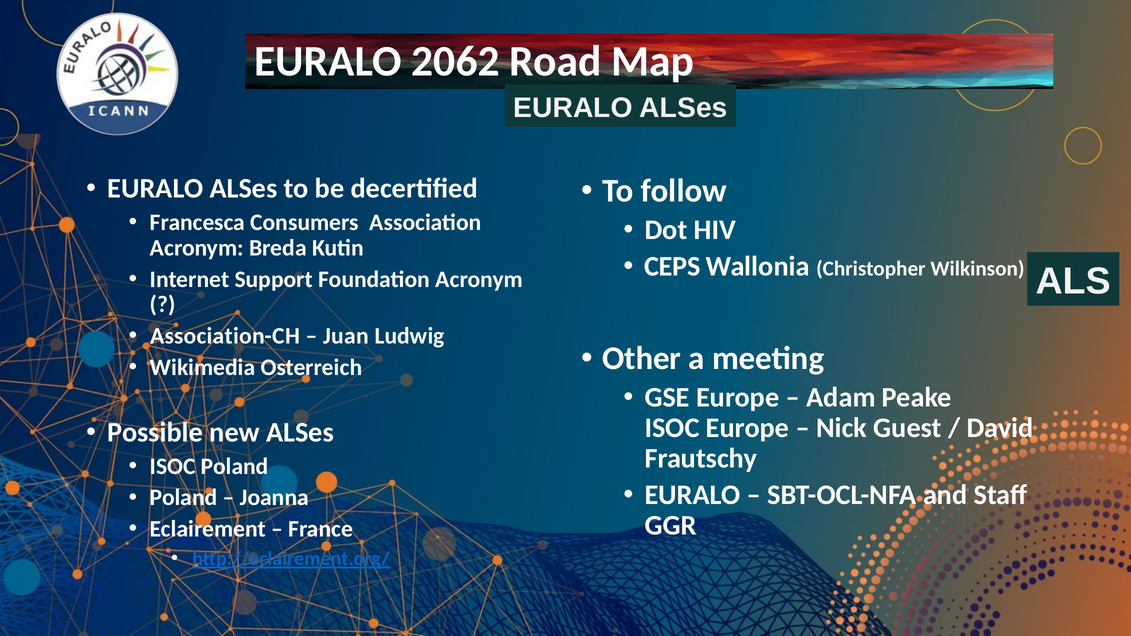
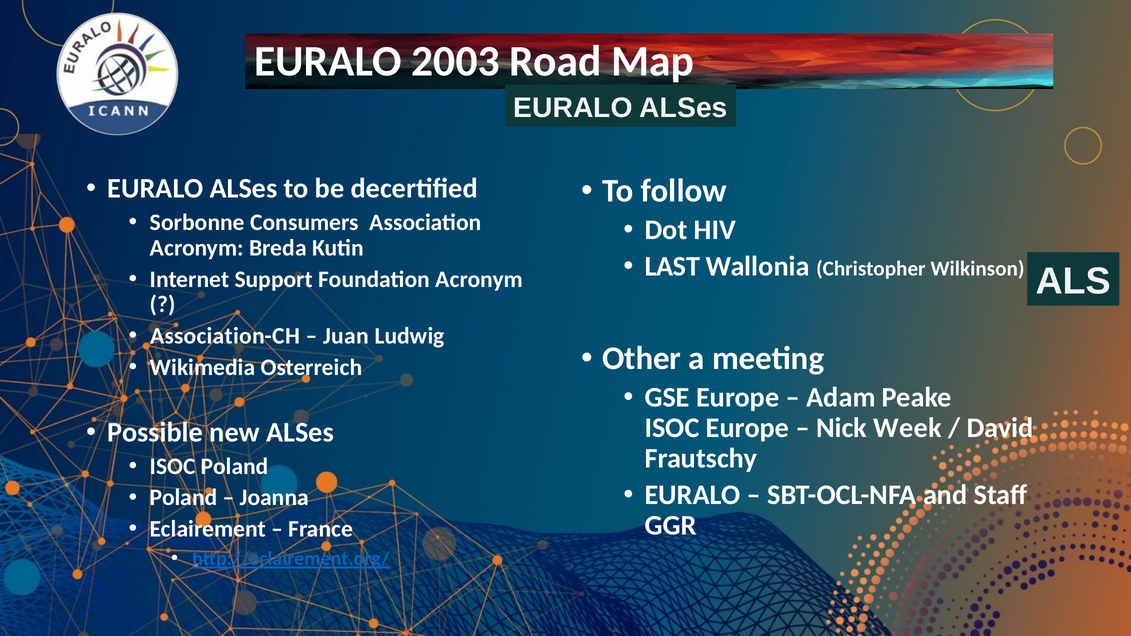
2062: 2062 -> 2003
Francesca: Francesca -> Sorbonne
CEPS: CEPS -> LAST
Guest: Guest -> Week
